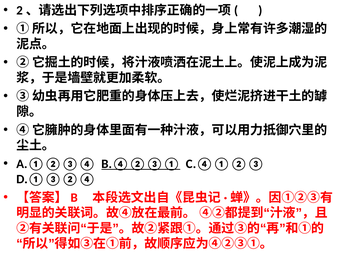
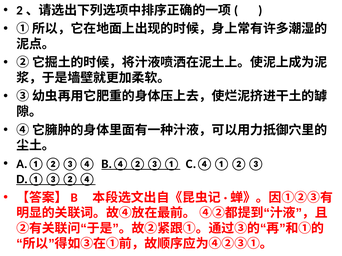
D.①③②④ underline: none -> present
